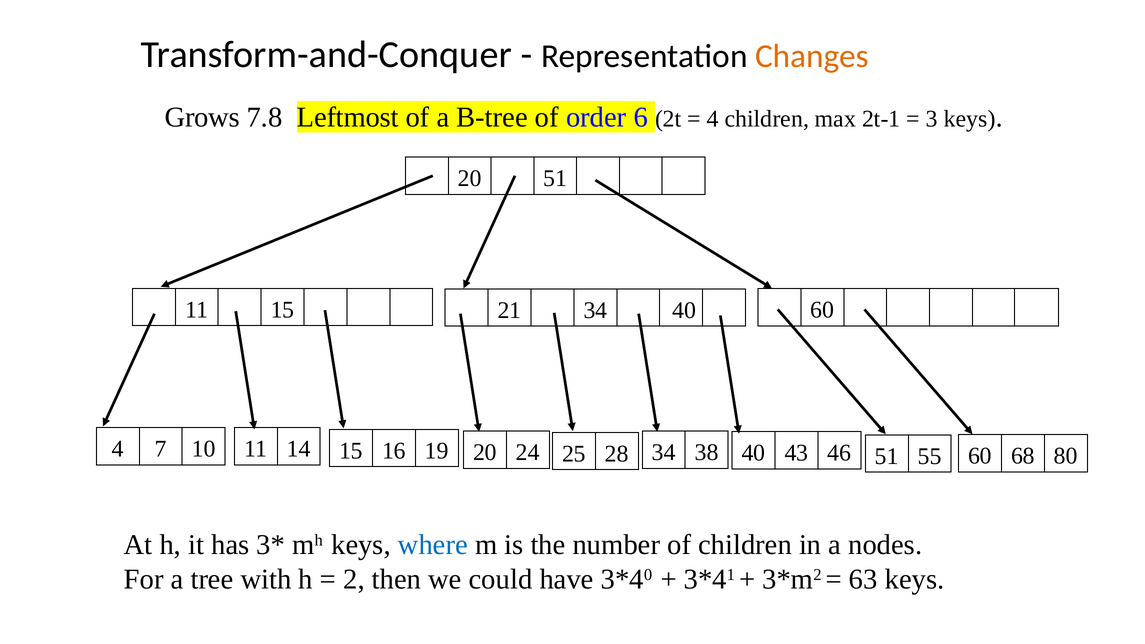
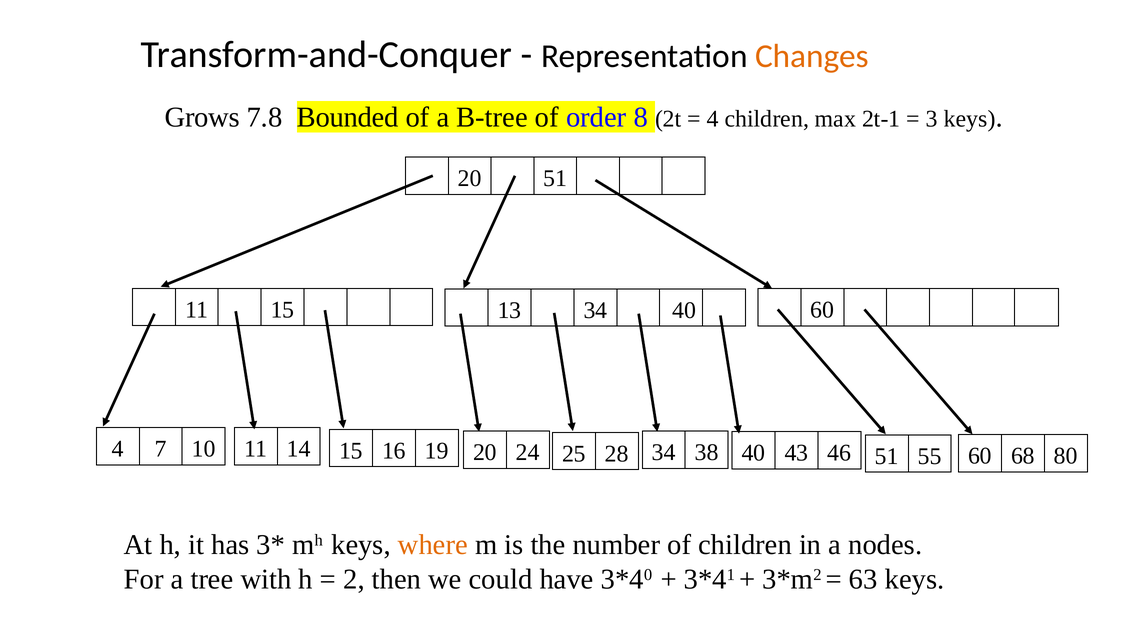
Leftmost: Leftmost -> Bounded
6: 6 -> 8
21: 21 -> 13
where colour: blue -> orange
